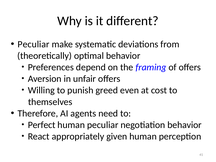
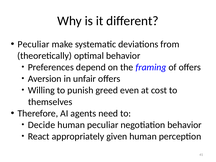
Perfect: Perfect -> Decide
